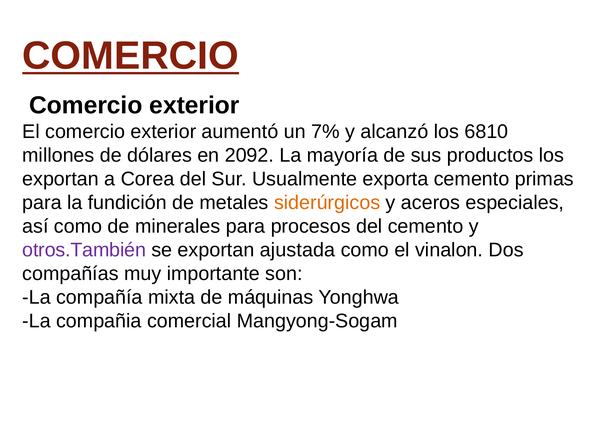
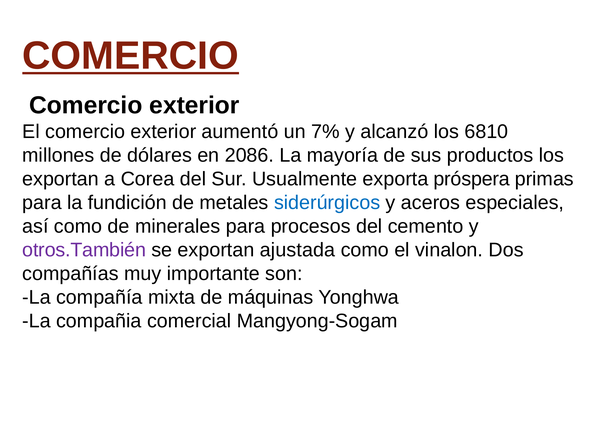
2092: 2092 -> 2086
exporta cemento: cemento -> próspera
siderúrgicos colour: orange -> blue
